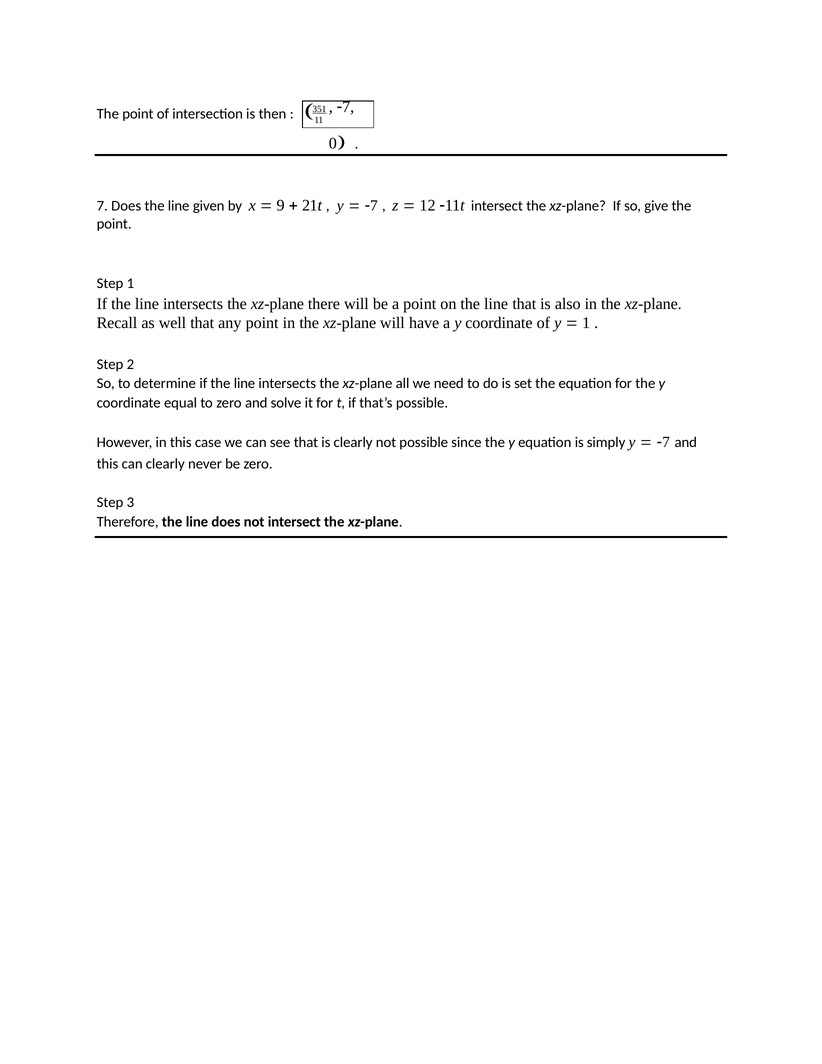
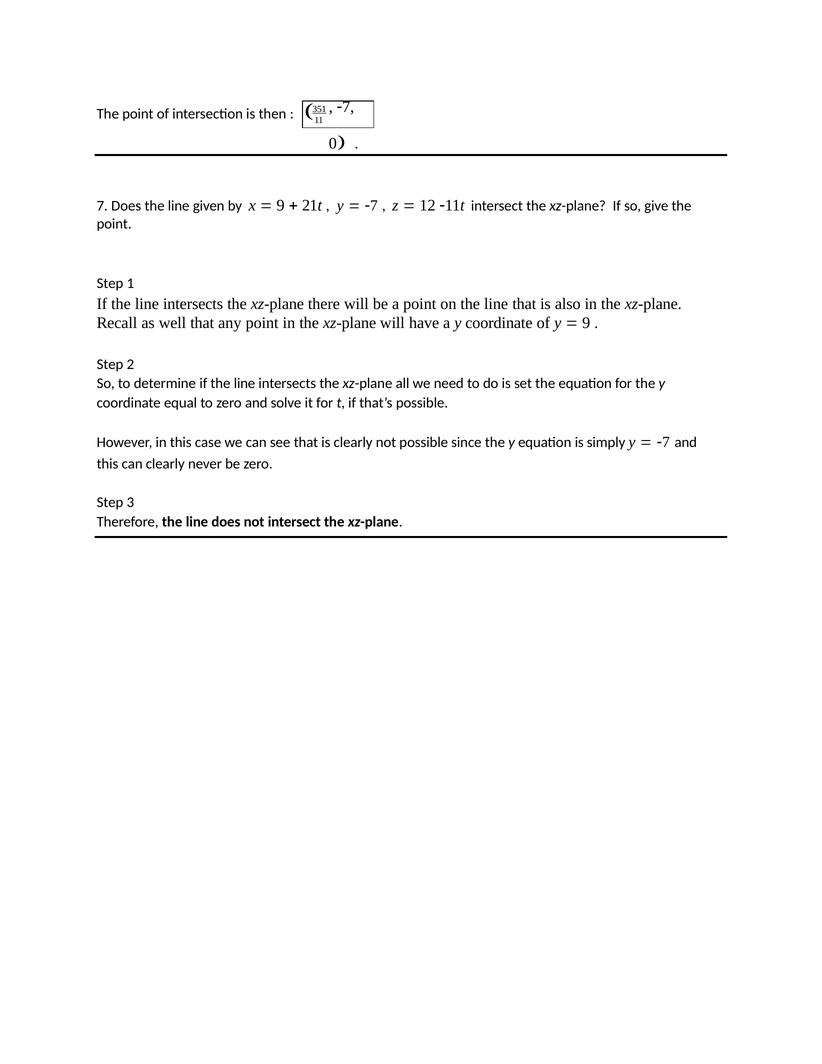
1 at (586, 323): 1 -> 9
